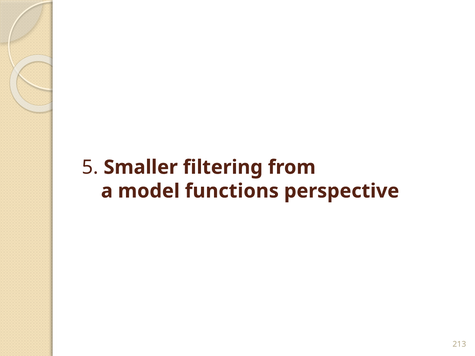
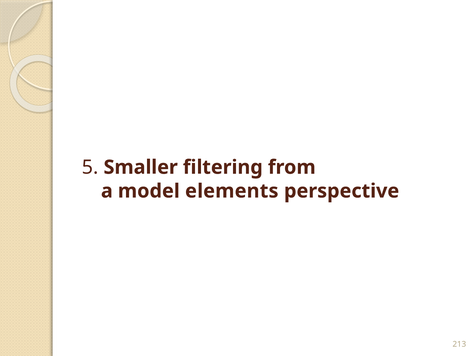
functions: functions -> elements
